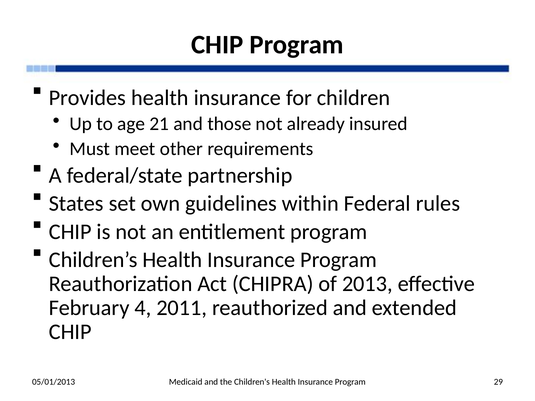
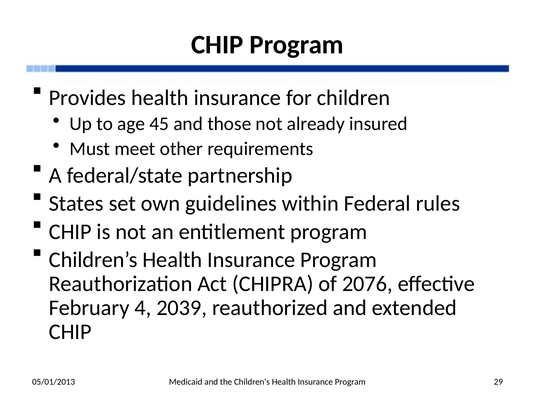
21: 21 -> 45
2013: 2013 -> 2076
2011: 2011 -> 2039
